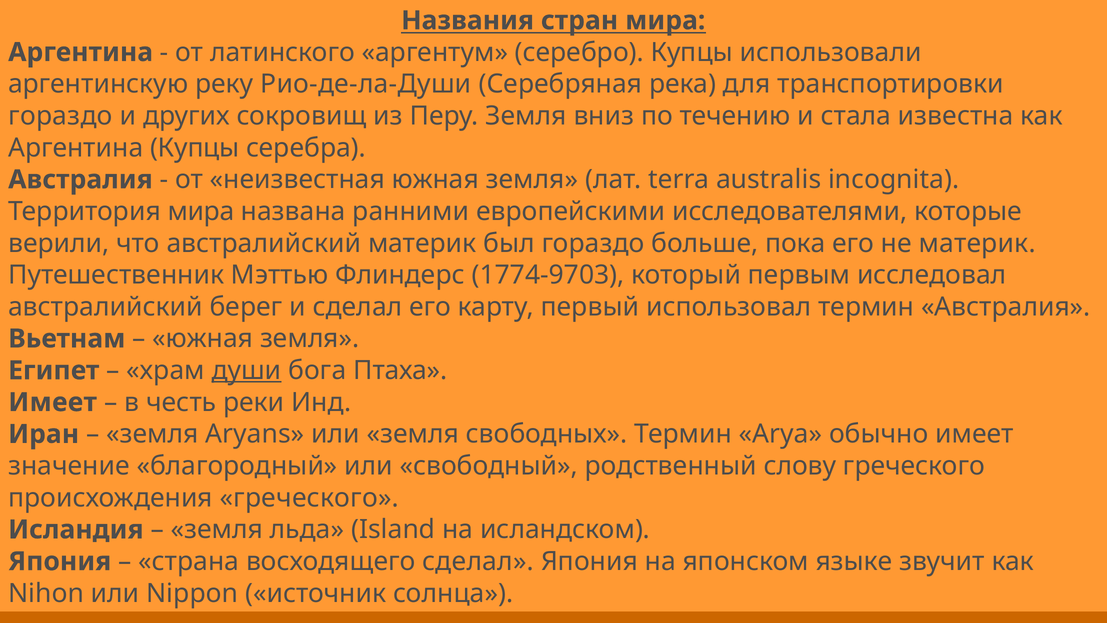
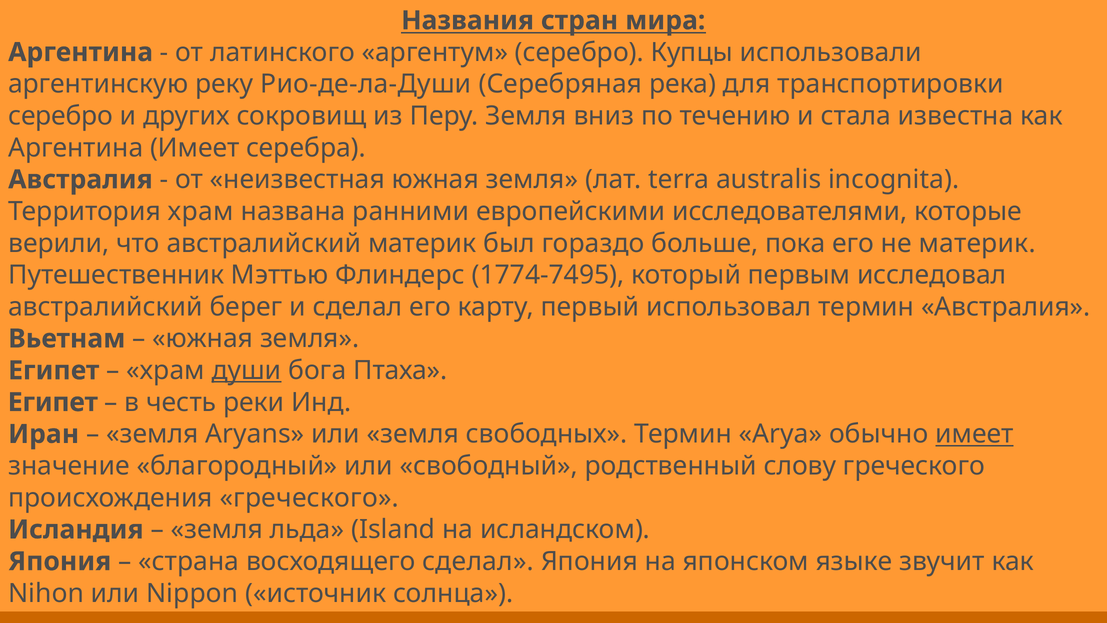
гораздо at (60, 116): гораздо -> серебро
Аргентина Купцы: Купцы -> Имеет
Территория мира: мира -> храм
1774-9703: 1774-9703 -> 1774-7495
Имеет at (53, 402): Имеет -> Египет
имеет at (974, 434) underline: none -> present
